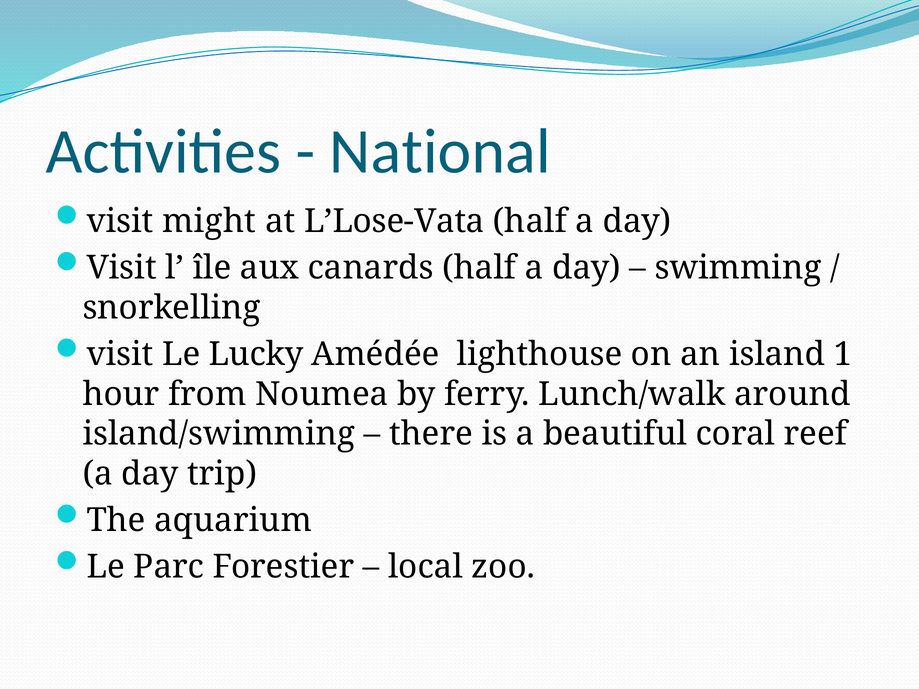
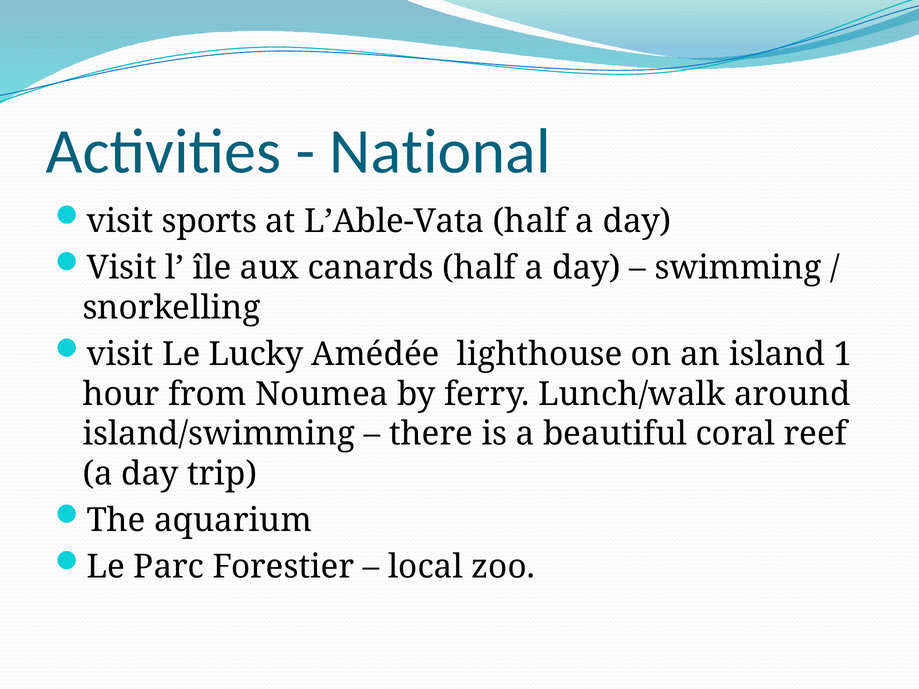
might: might -> sports
L’Lose-Vata: L’Lose-Vata -> L’Able-Vata
